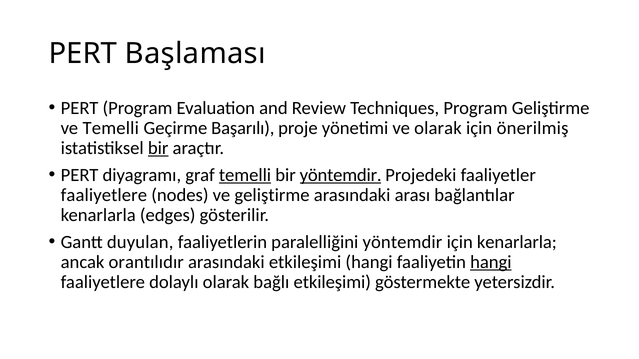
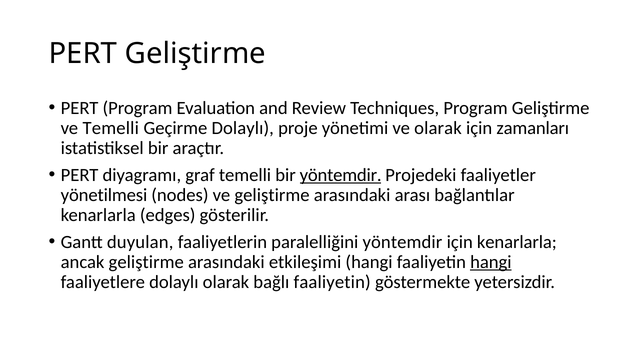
PERT Başlaması: Başlaması -> Geliştirme
Geçirme Başarılı: Başarılı -> Dolaylı
önerilmiş: önerilmiş -> zamanları
bir at (158, 148) underline: present -> none
temelli at (245, 175) underline: present -> none
faaliyetlere at (104, 195): faaliyetlere -> yönetilmesi
ancak orantılıdır: orantılıdır -> geliştirme
bağlı etkileşimi: etkileşimi -> faaliyetin
